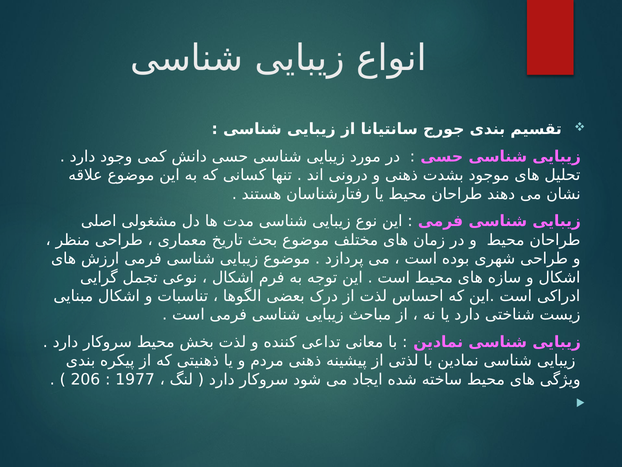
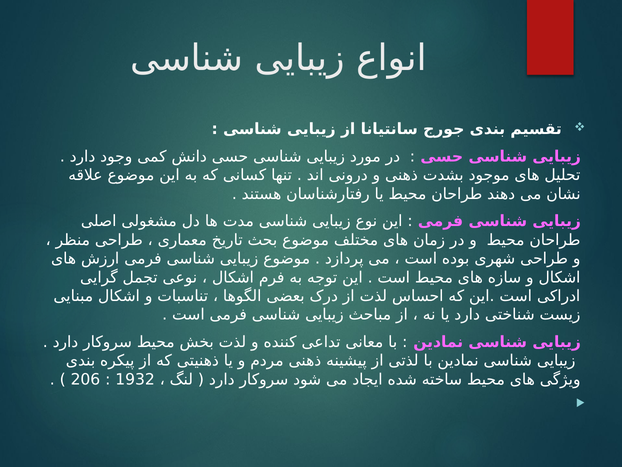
1977: 1977 -> 1932
